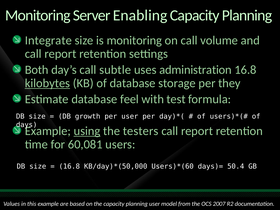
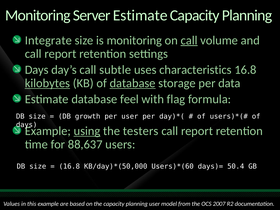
Server Enabling: Enabling -> Estimate
call at (189, 40) underline: none -> present
Both at (37, 70): Both -> Days
administration: administration -> characteristics
database at (133, 83) underline: none -> present
they: they -> data
test: test -> flag
60,081: 60,081 -> 88,637
